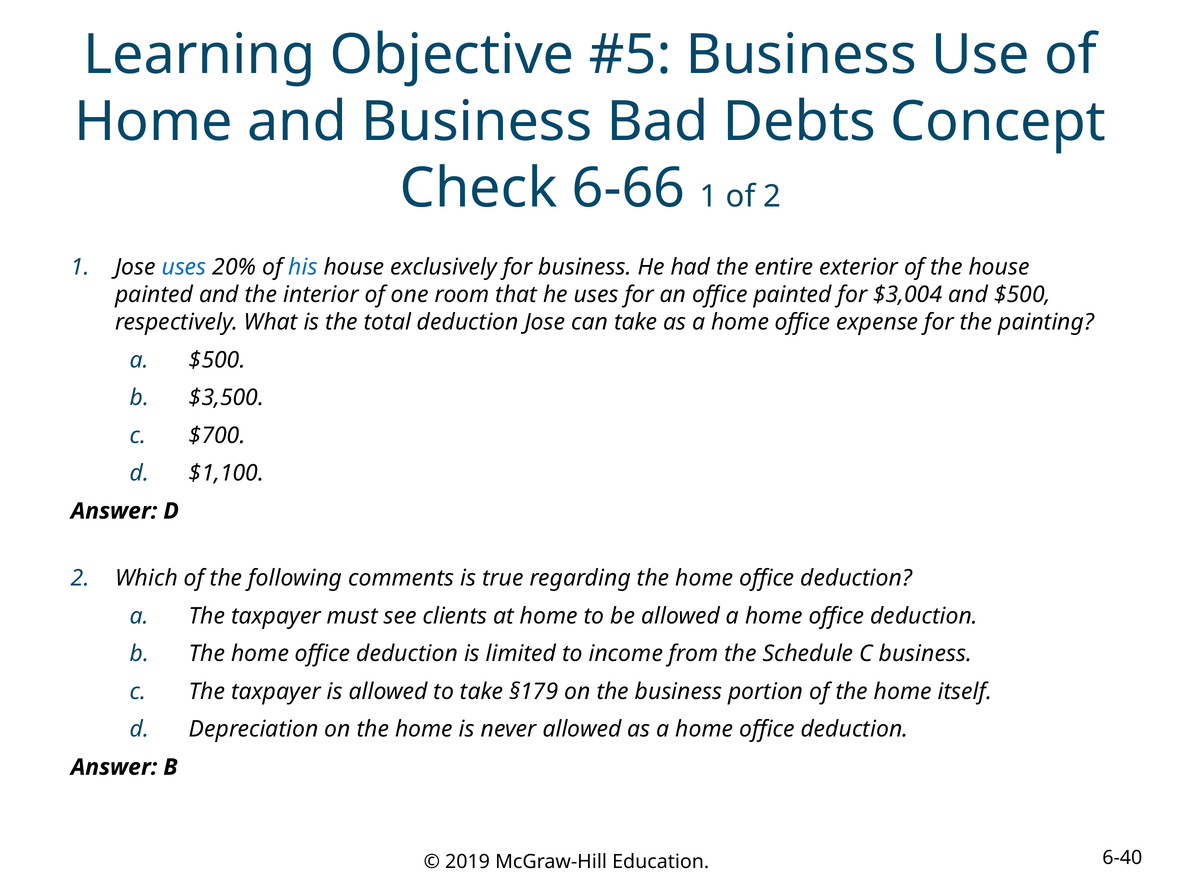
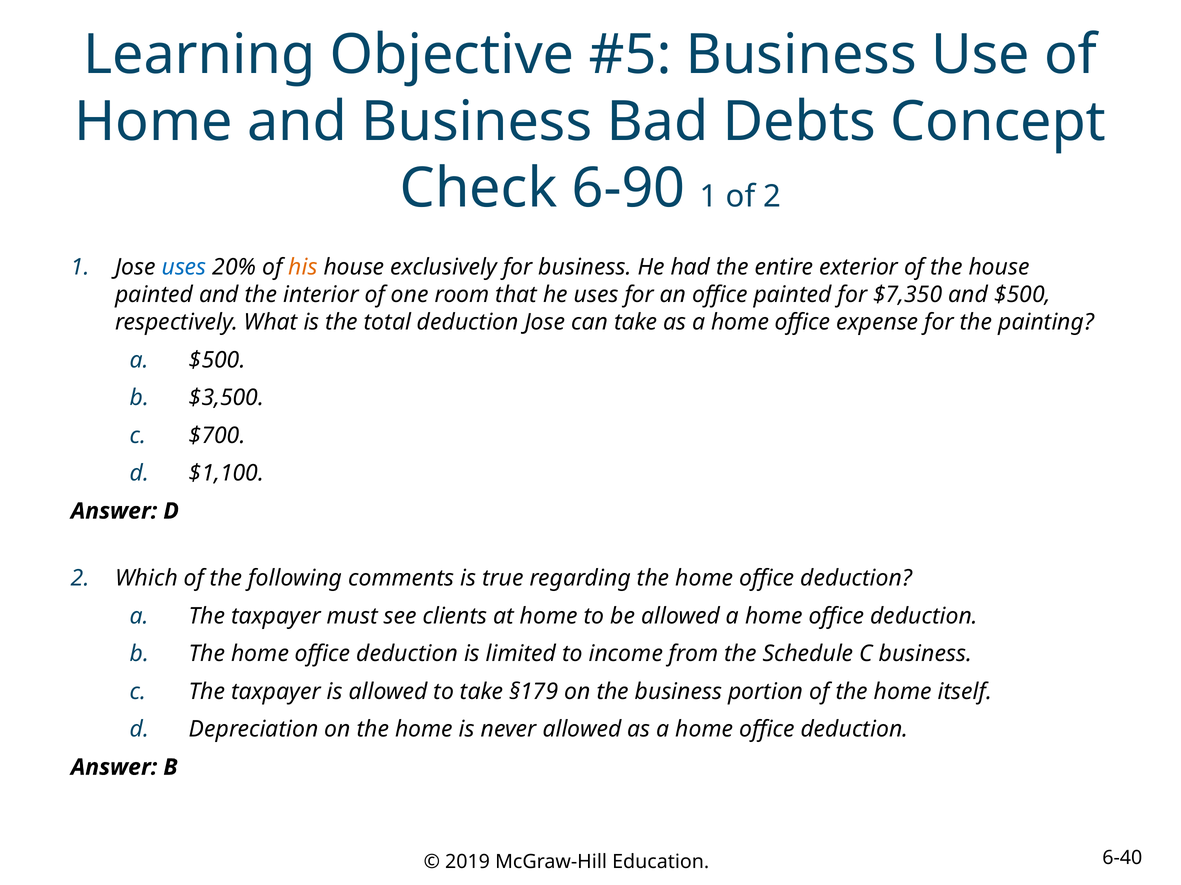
6-66: 6-66 -> 6-90
his colour: blue -> orange
$3,004: $3,004 -> $7,350
